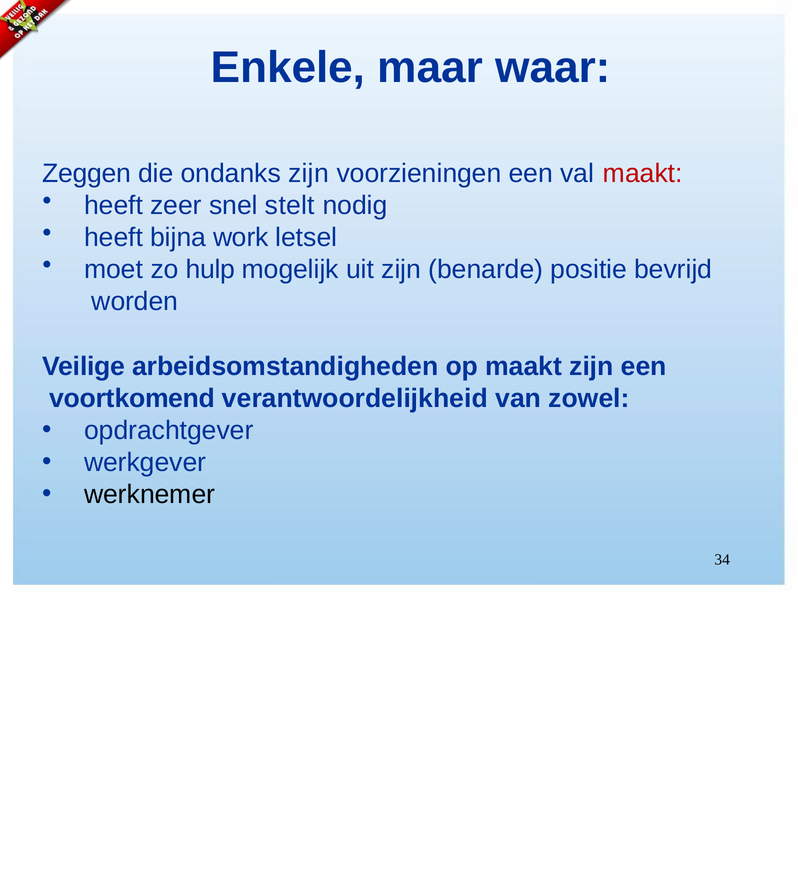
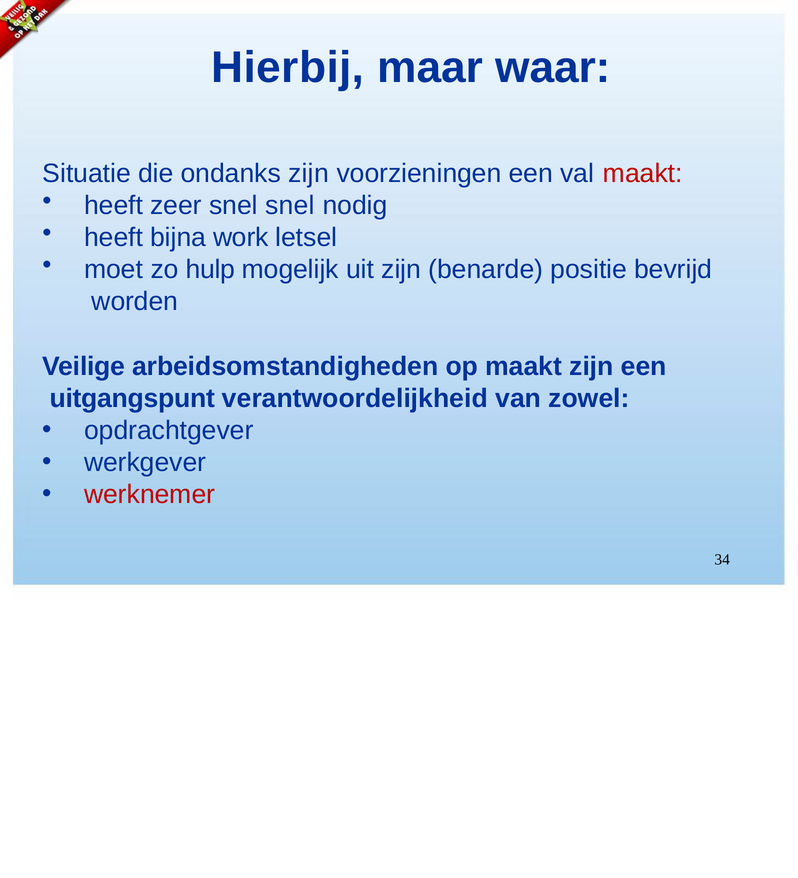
Enkele: Enkele -> Hierbij
Zeggen: Zeggen -> Situatie
snel stelt: stelt -> snel
voortkomend: voortkomend -> uitgangspunt
werknemer colour: black -> red
